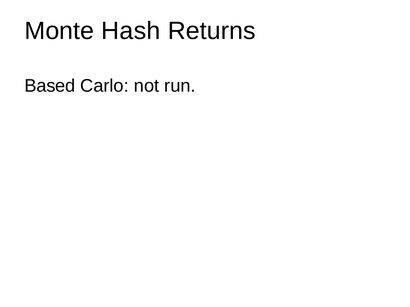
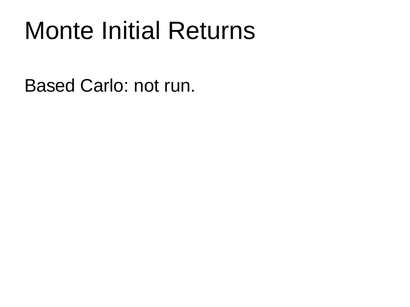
Hash: Hash -> Initial
